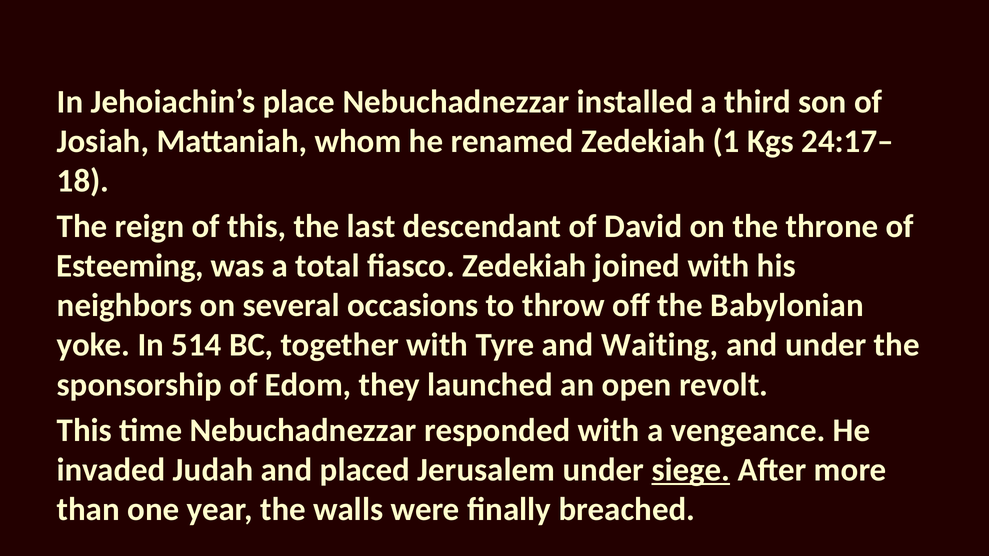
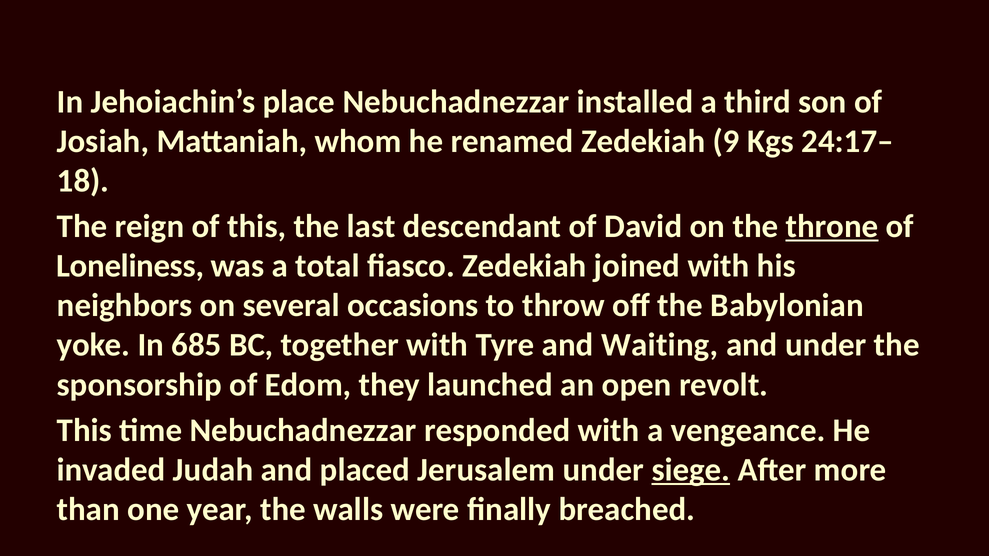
1: 1 -> 9
throne underline: none -> present
Esteeming: Esteeming -> Loneliness
514: 514 -> 685
